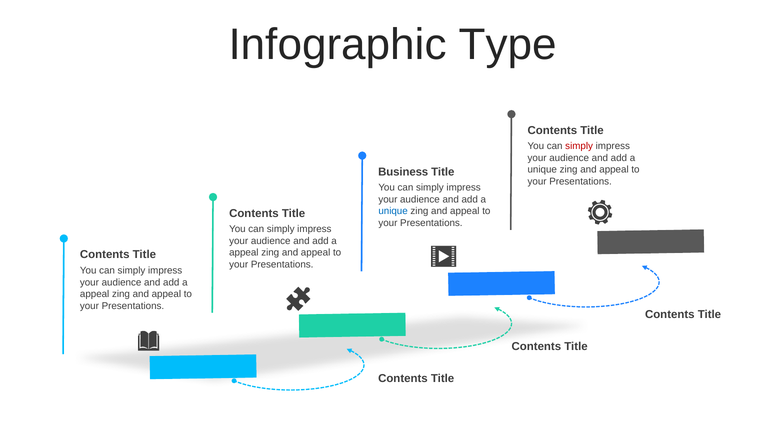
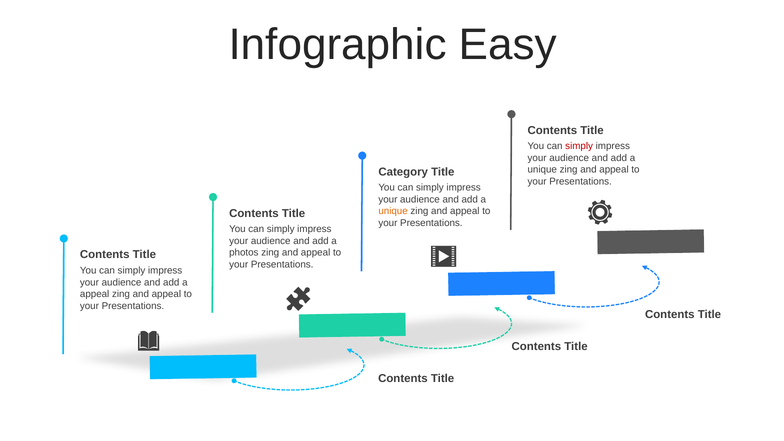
Type: Type -> Easy
Business: Business -> Category
unique at (393, 211) colour: blue -> orange
appeal at (244, 253): appeal -> photos
